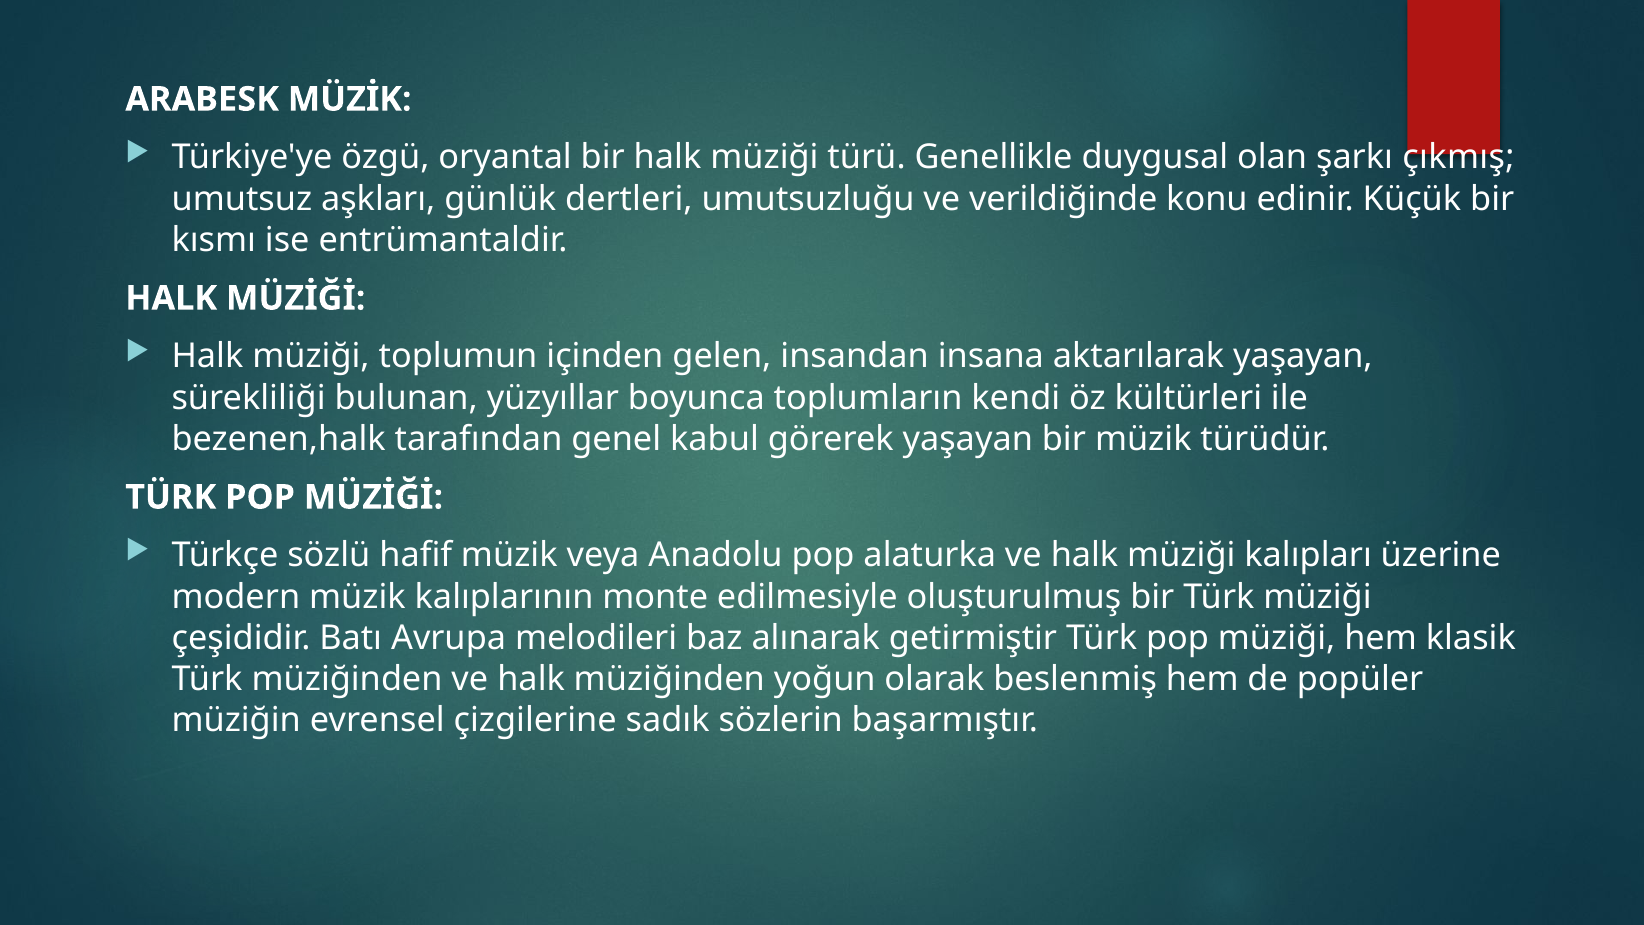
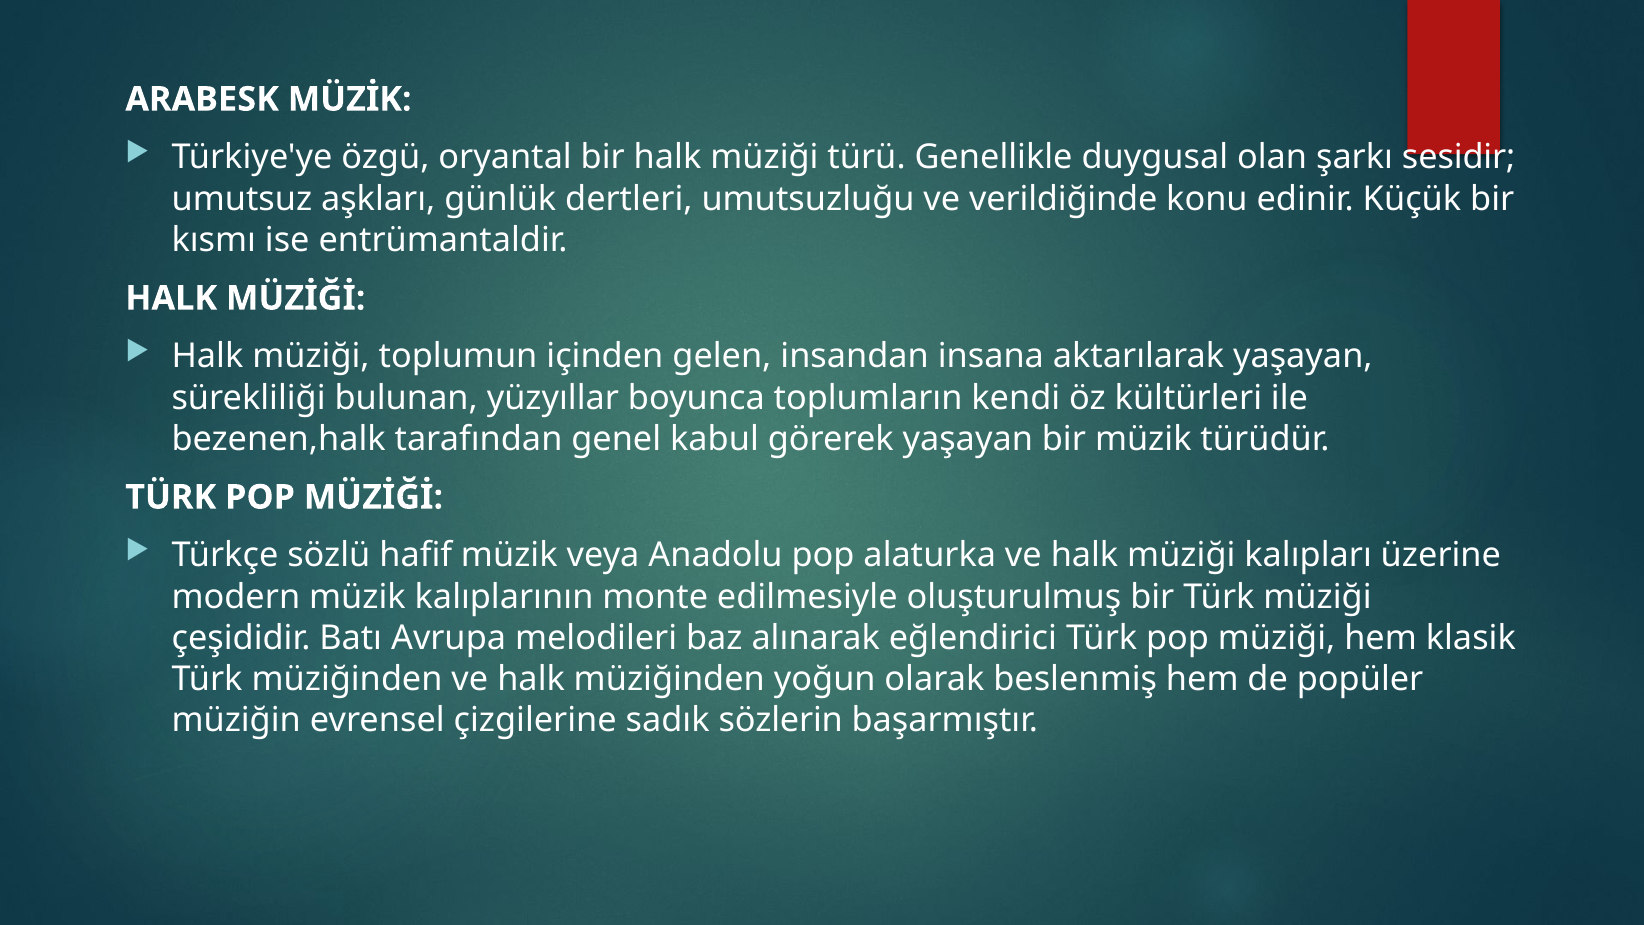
çıkmış: çıkmış -> sesidir
getirmiştir: getirmiştir -> eğlendirici
